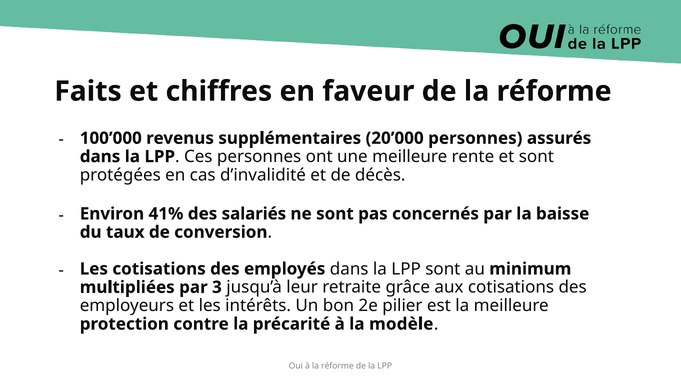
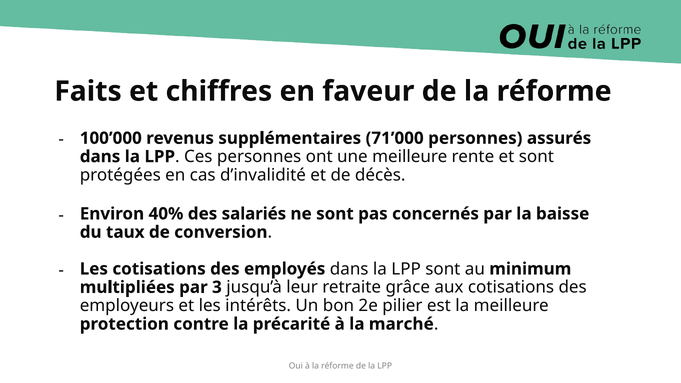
20’000: 20’000 -> 71’000
41%: 41% -> 40%
modèle: modèle -> marché
